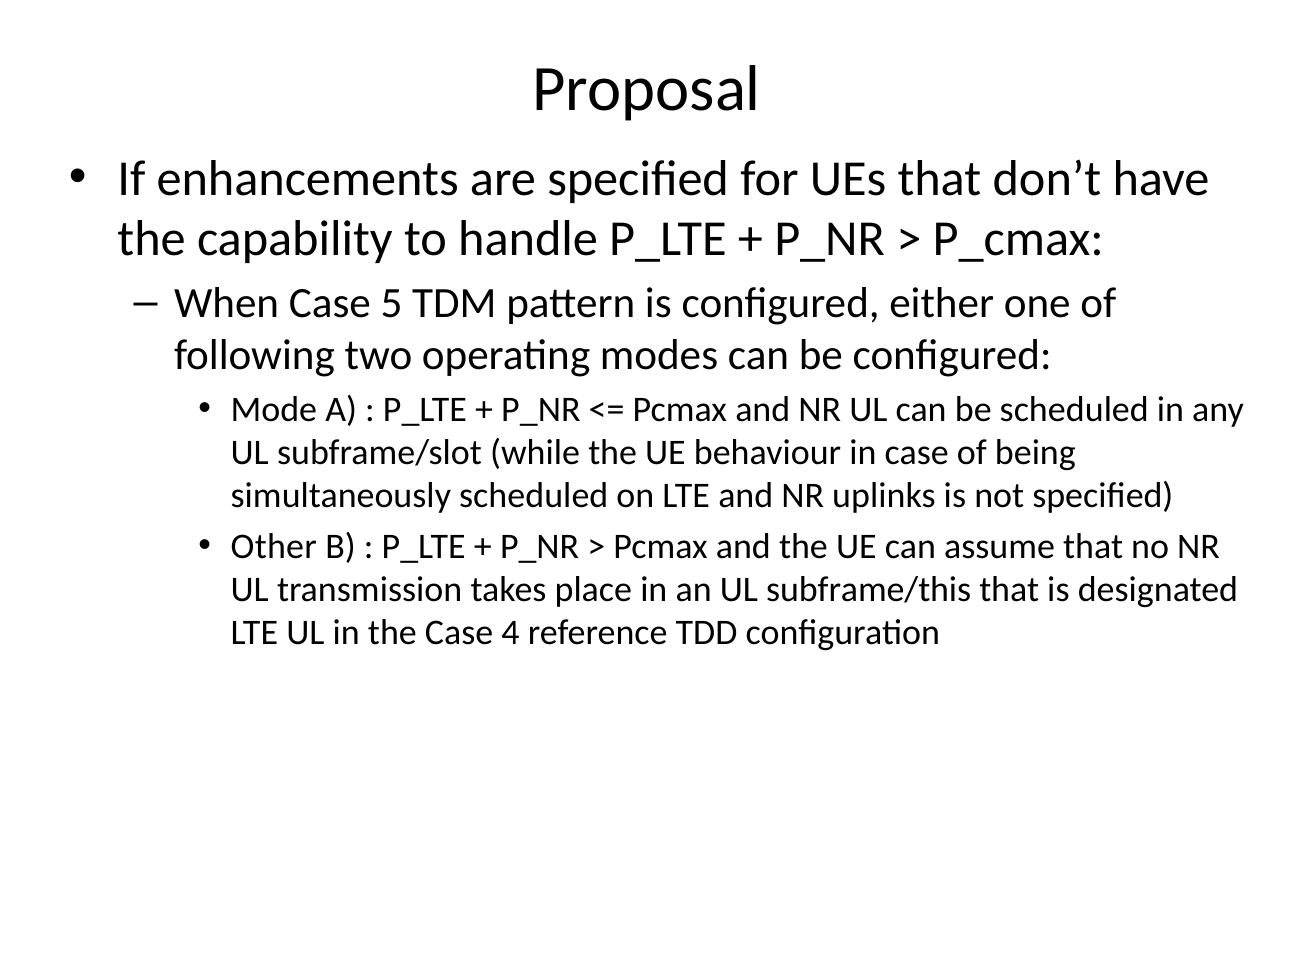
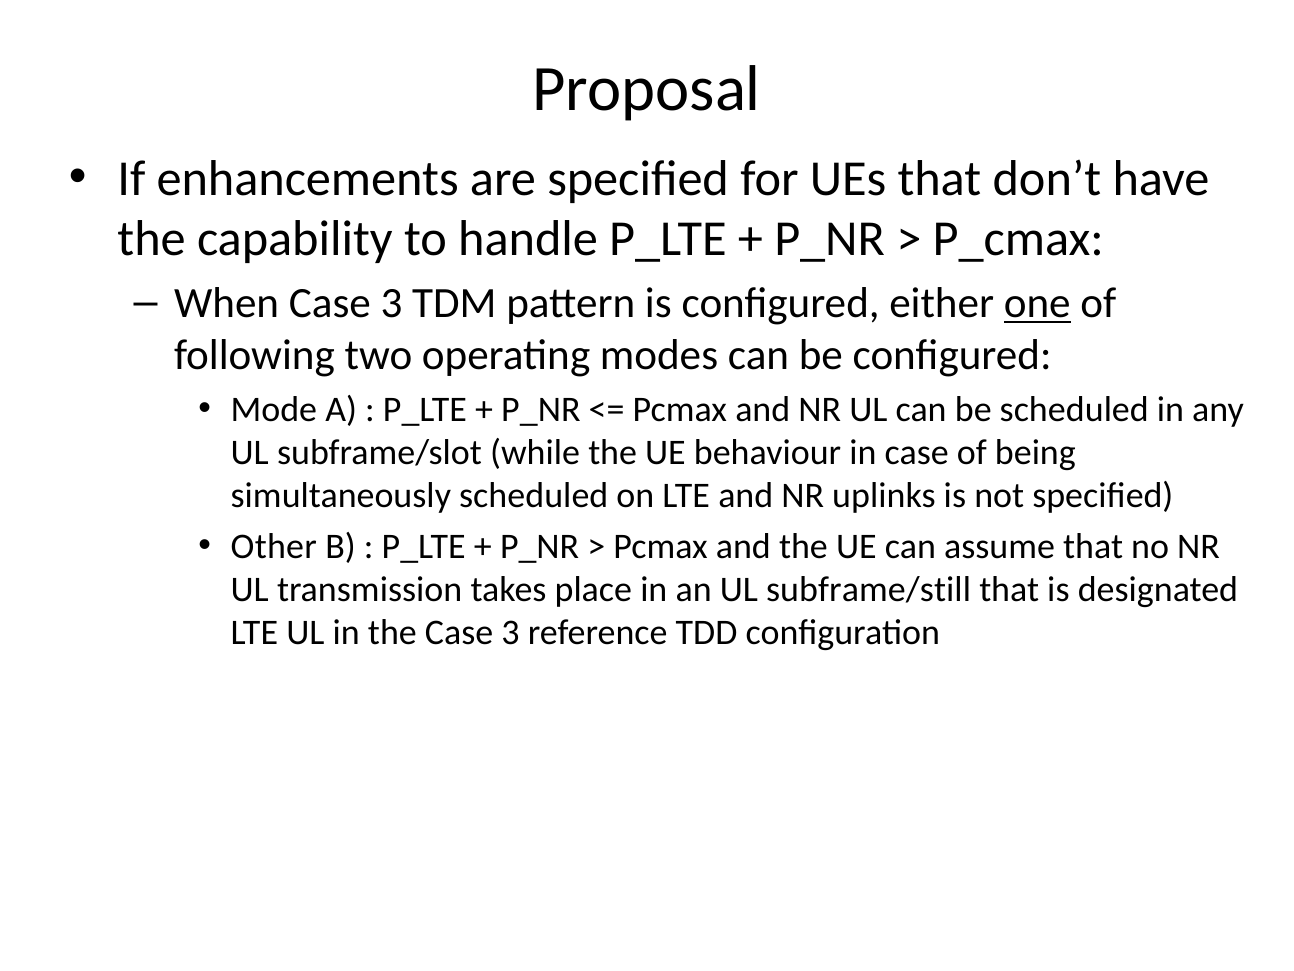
When Case 5: 5 -> 3
one underline: none -> present
subframe/this: subframe/this -> subframe/still
the Case 4: 4 -> 3
